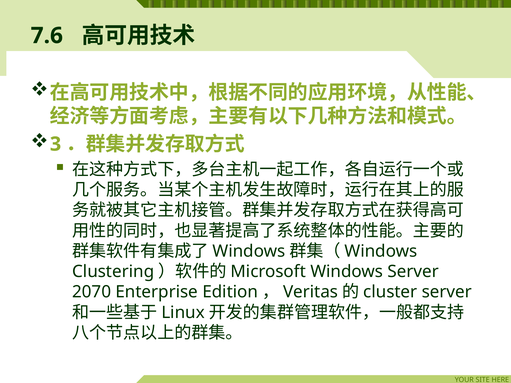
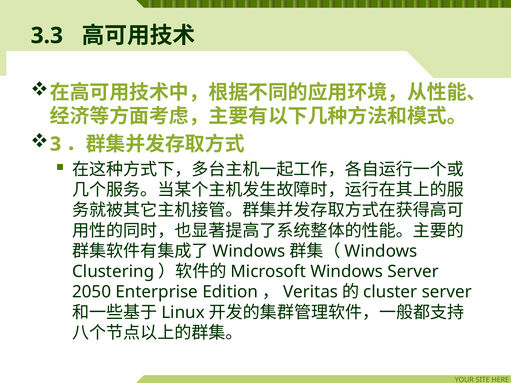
7.6: 7.6 -> 3.3
2070: 2070 -> 2050
